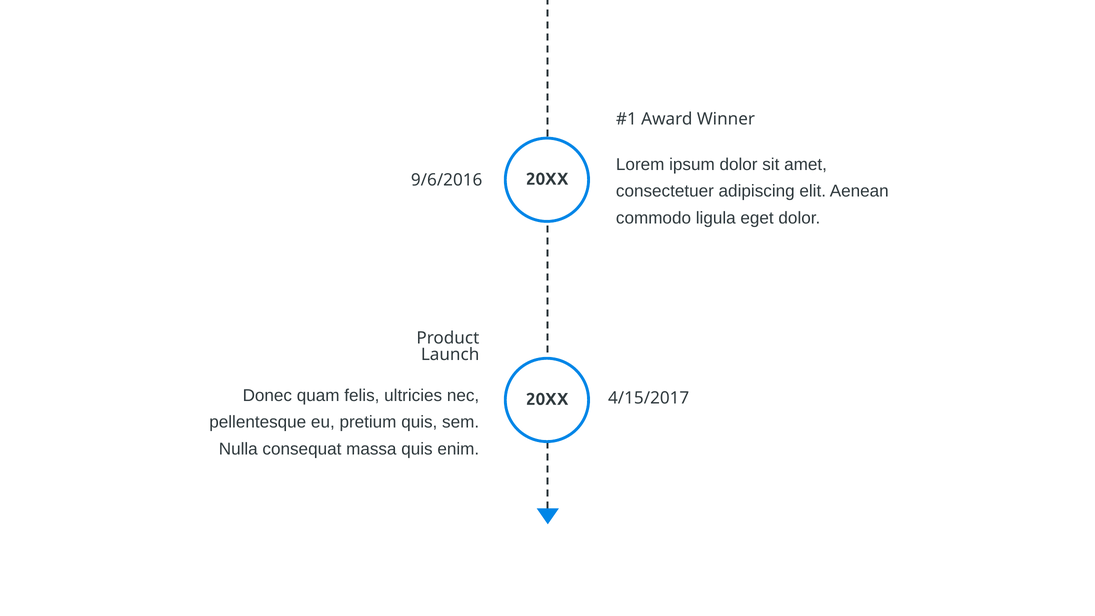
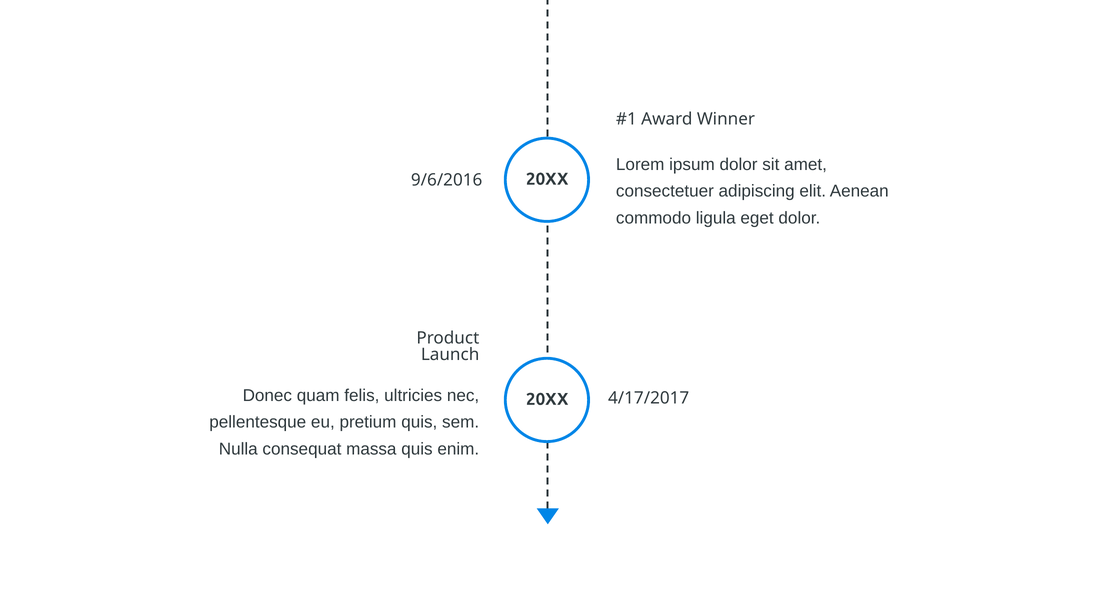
4/15/2017: 4/15/2017 -> 4/17/2017
